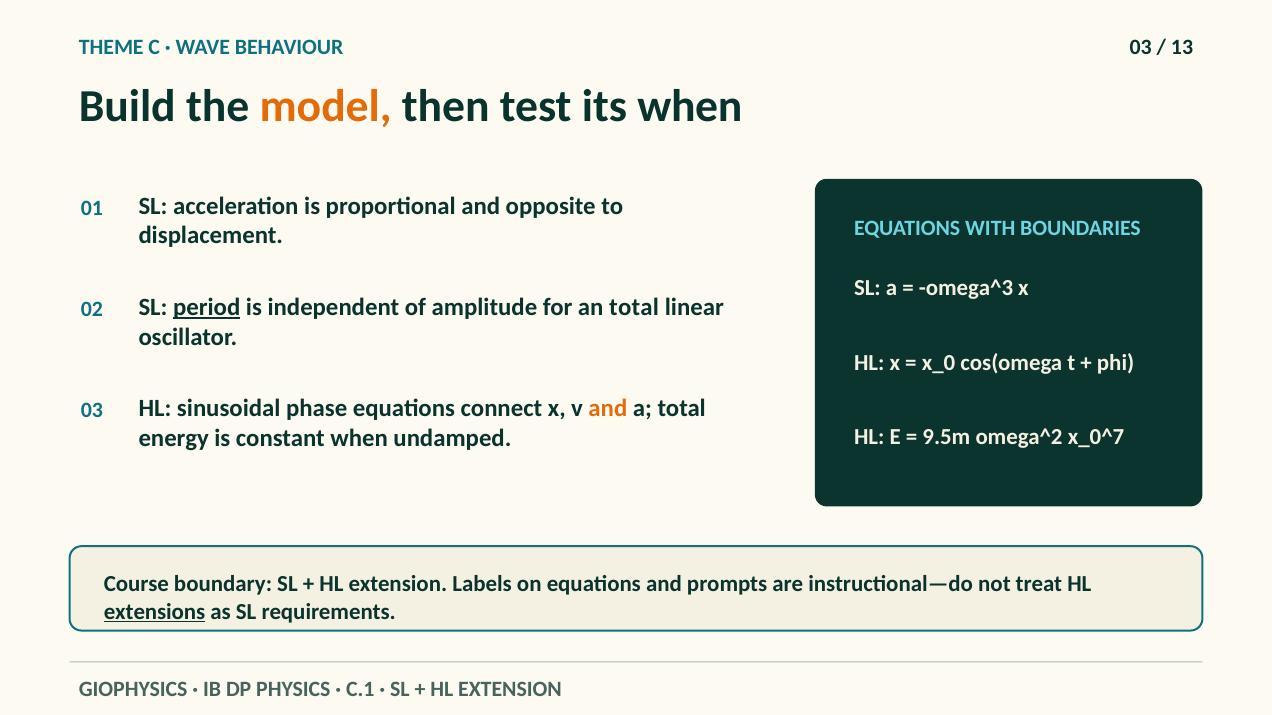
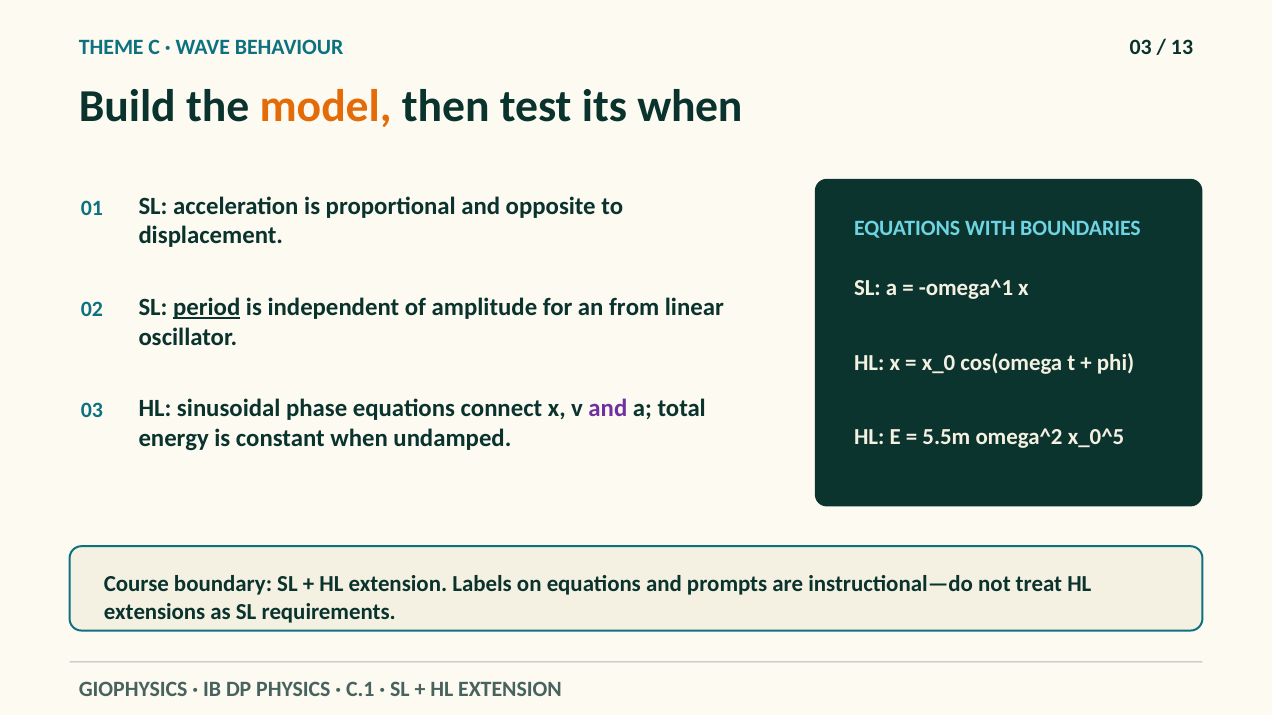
omega^3: omega^3 -> omega^1
an total: total -> from
and at (608, 409) colour: orange -> purple
9.5m: 9.5m -> 5.5m
x_0^7: x_0^7 -> x_0^5
extensions underline: present -> none
